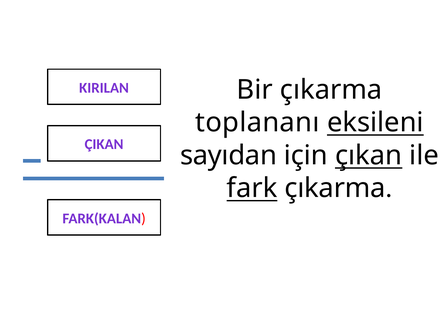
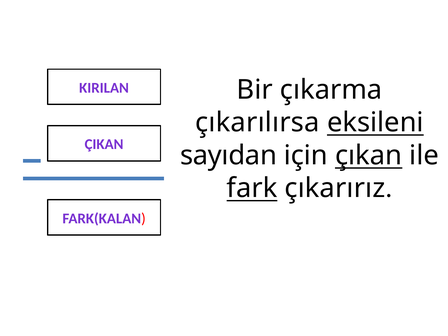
toplananı: toplananı -> çıkarılırsa
fark çıkarma: çıkarma -> çıkarırız
